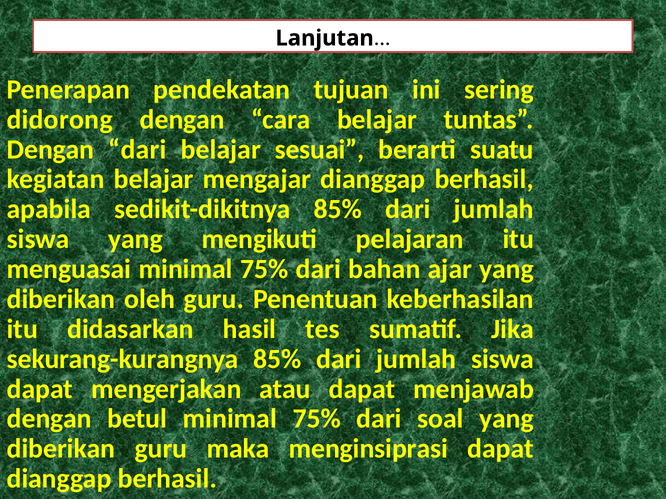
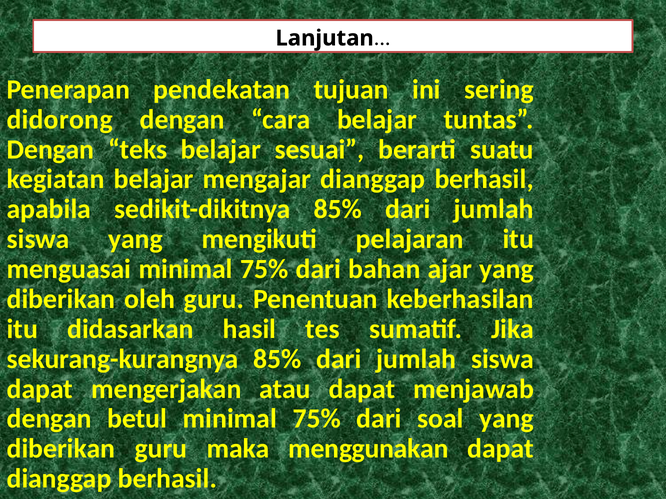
Dengan dari: dari -> teks
menginsiprasi: menginsiprasi -> menggunakan
